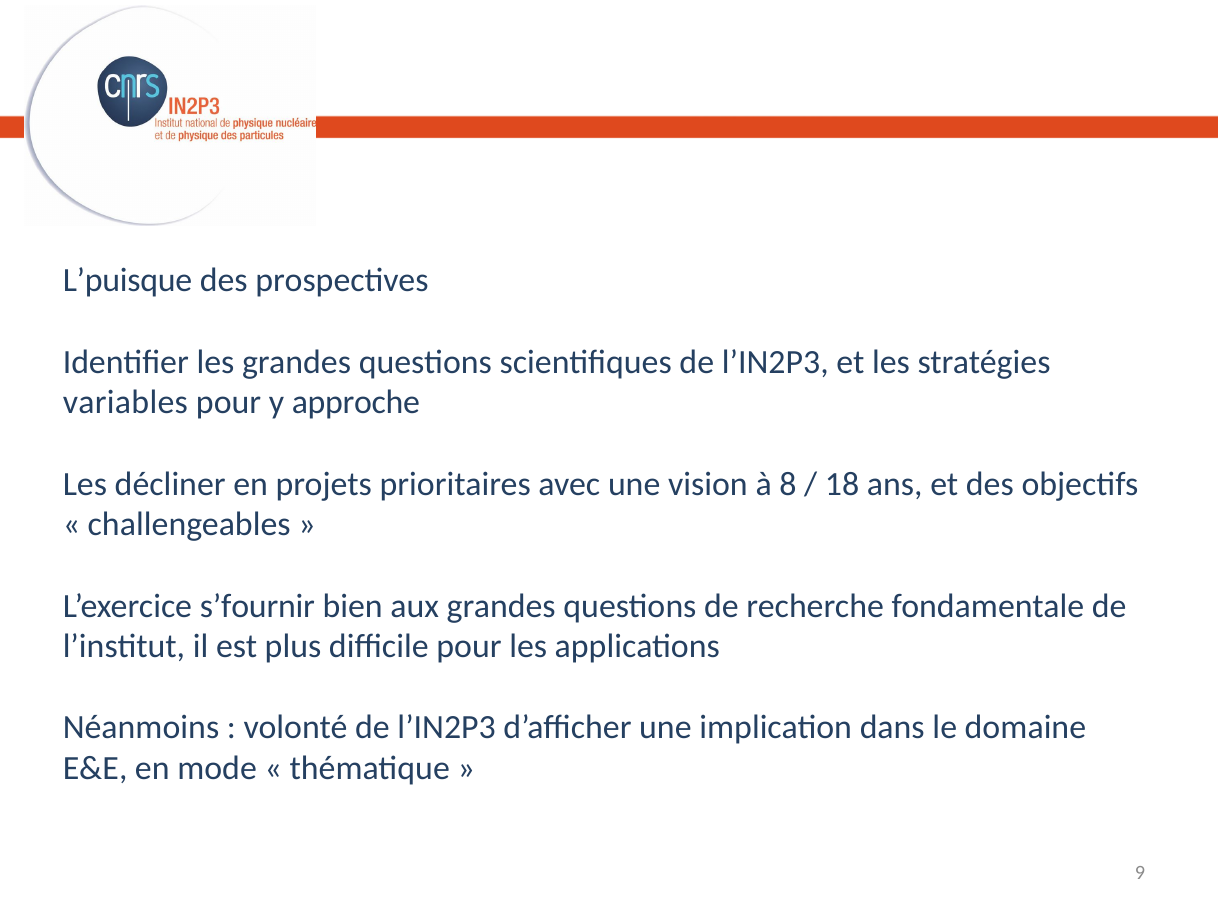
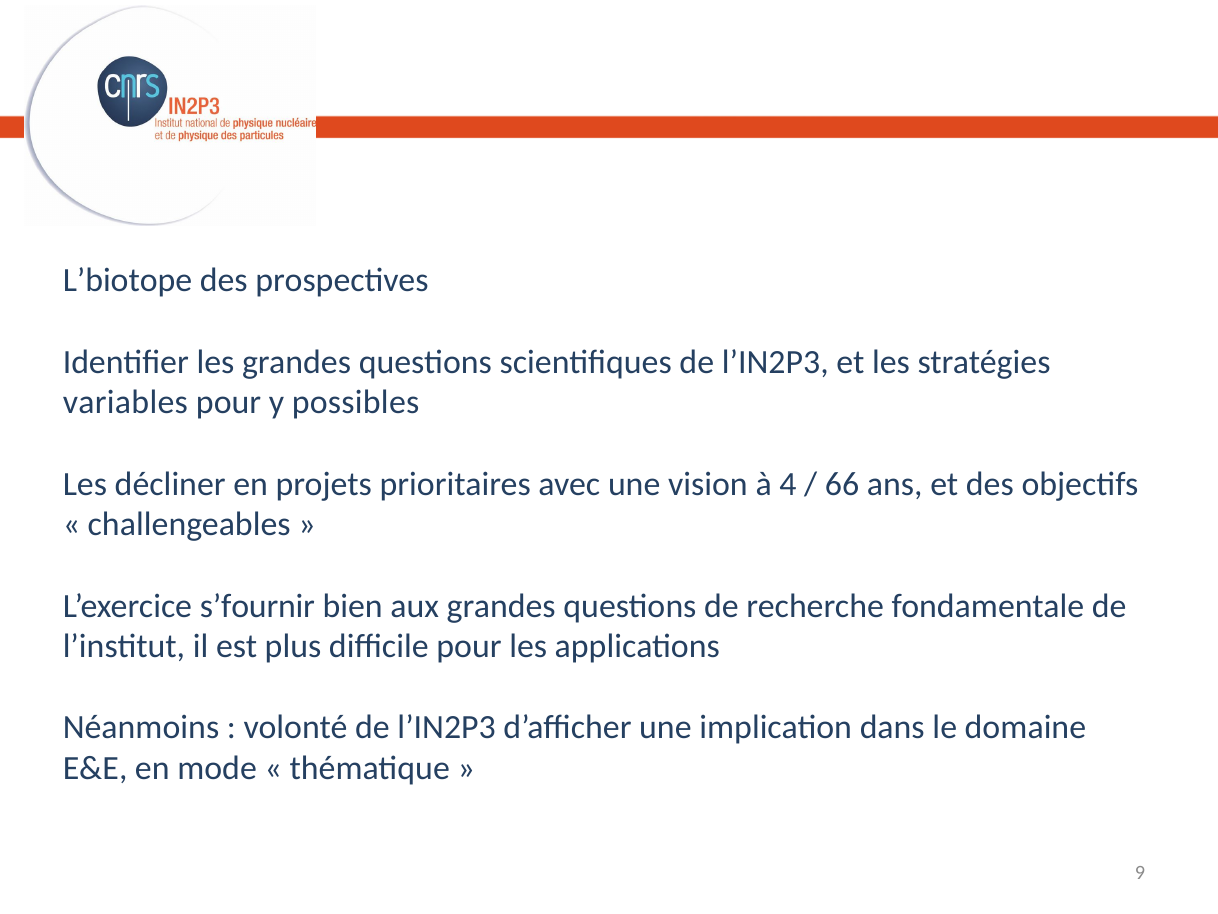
L’puisque: L’puisque -> L’biotope
approche: approche -> possibles
8: 8 -> 4
18: 18 -> 66
